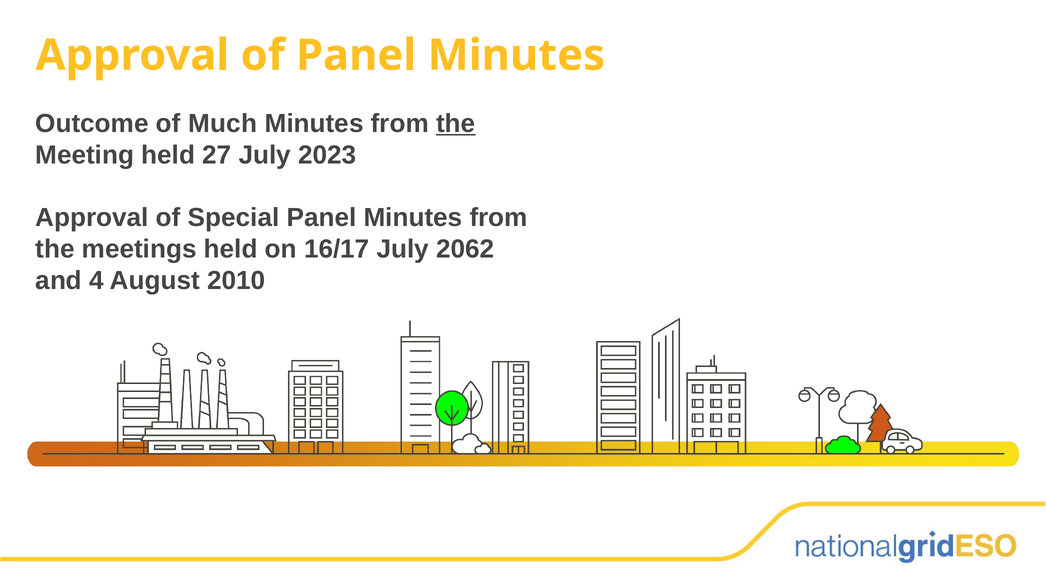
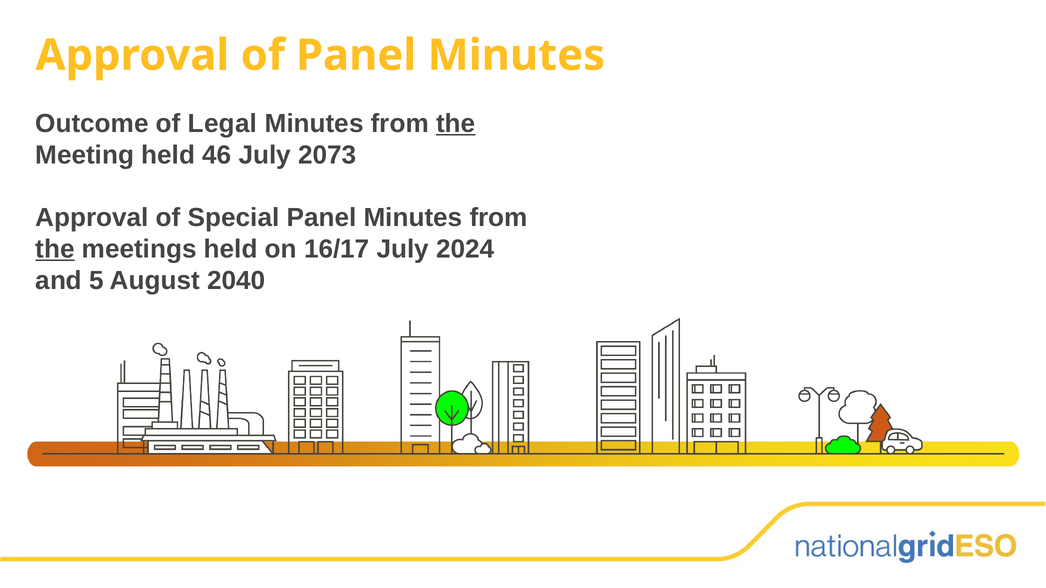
Much: Much -> Legal
27: 27 -> 46
2023: 2023 -> 2073
the at (55, 249) underline: none -> present
2062: 2062 -> 2024
4: 4 -> 5
2010: 2010 -> 2040
